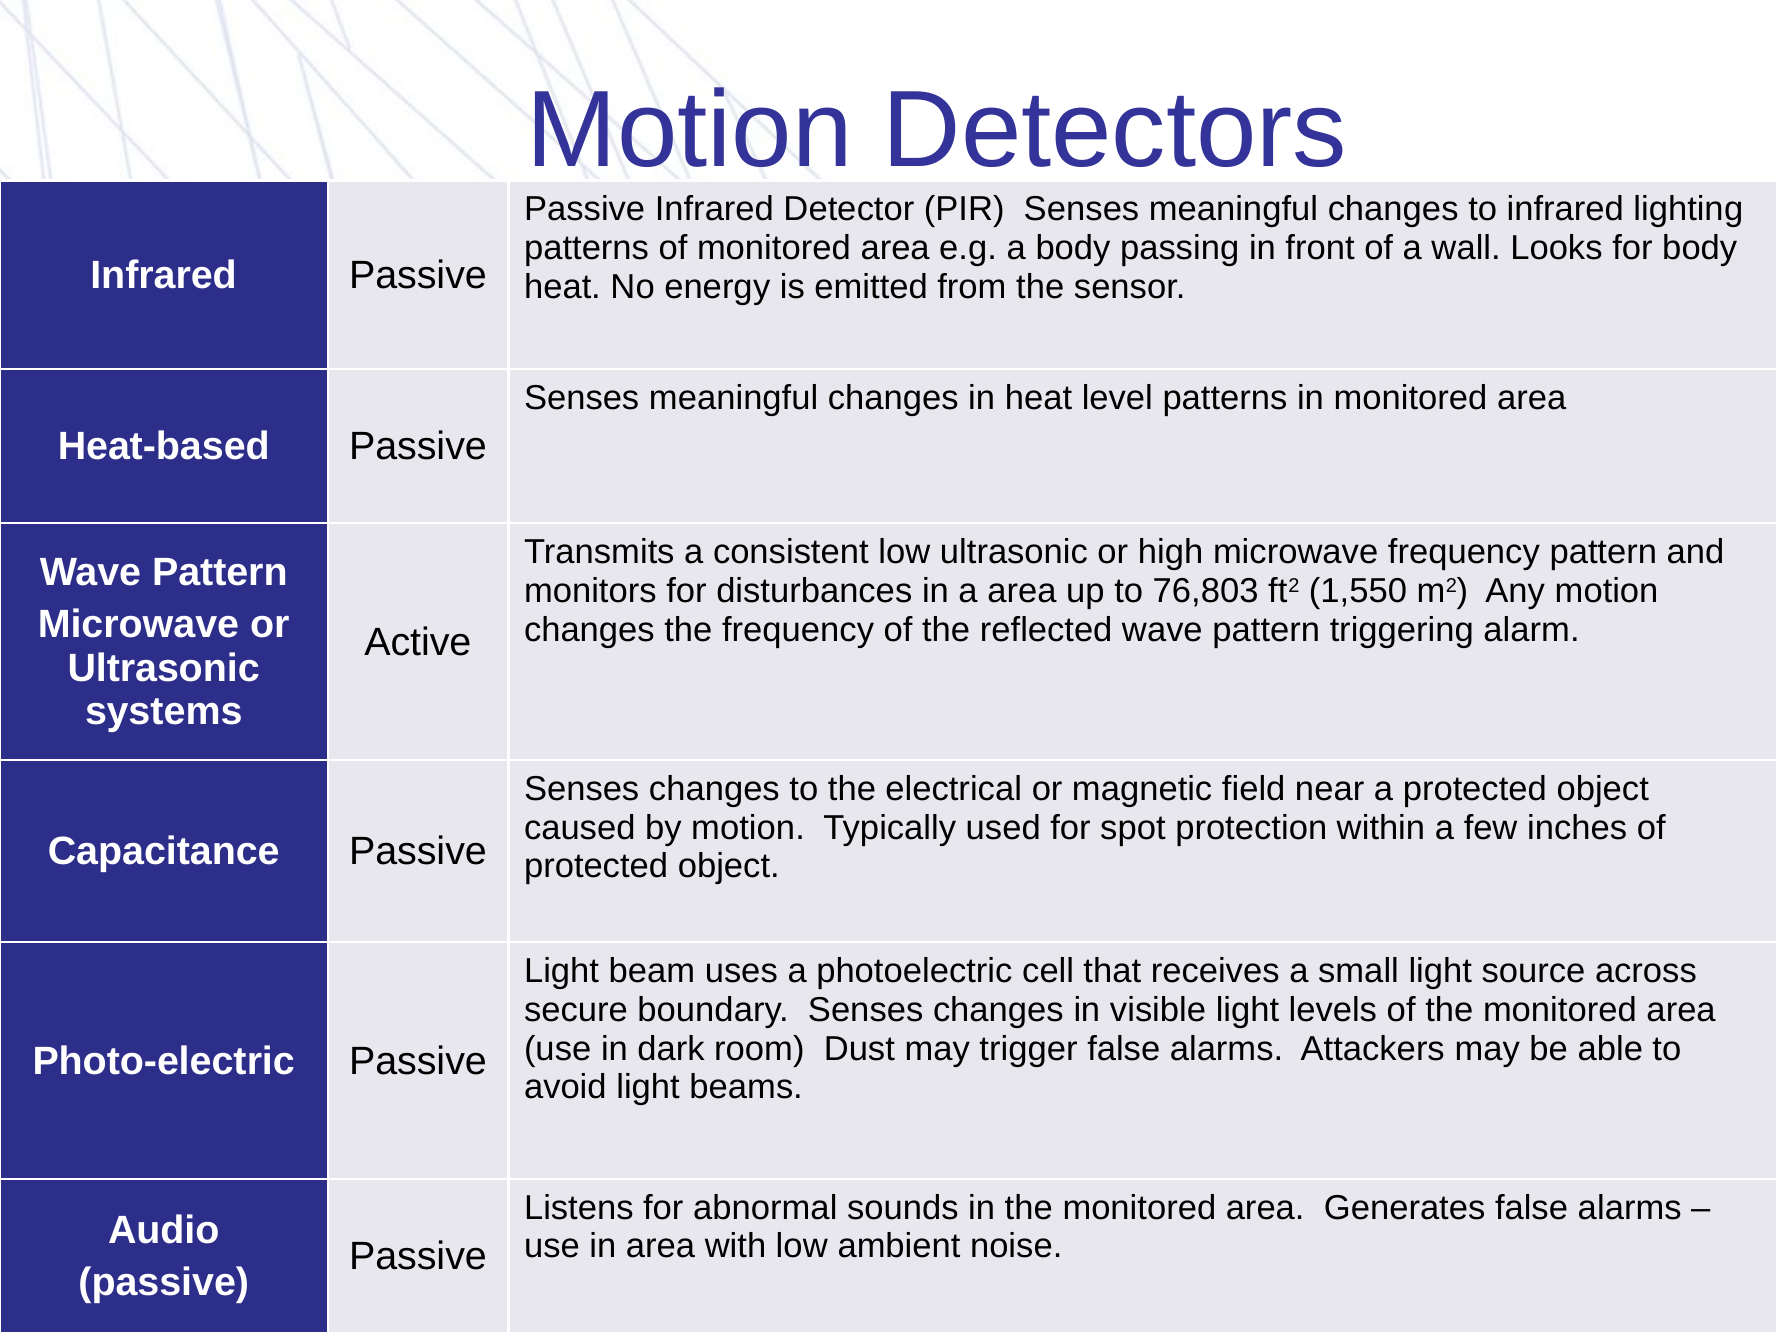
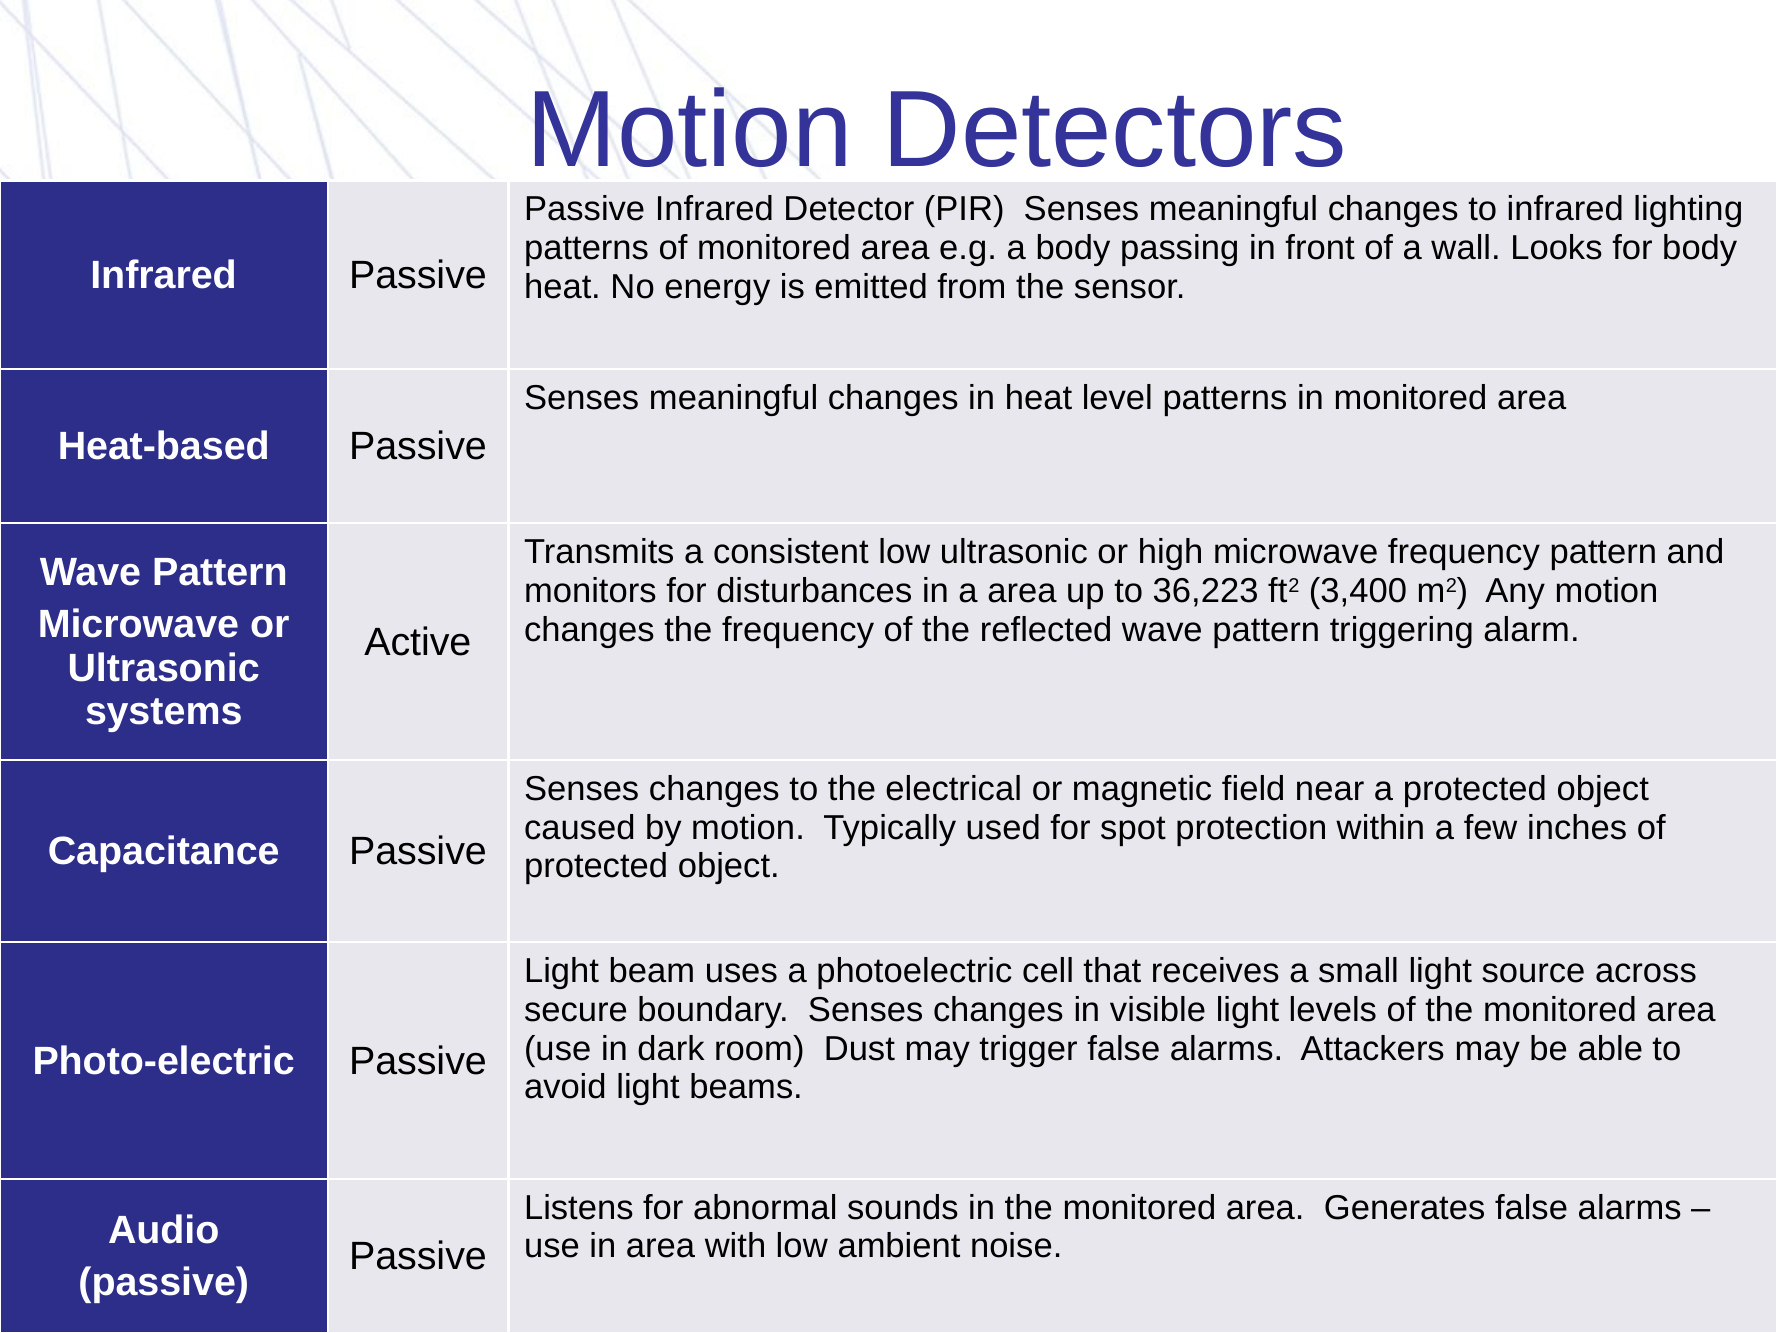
76,803: 76,803 -> 36,223
1,550: 1,550 -> 3,400
